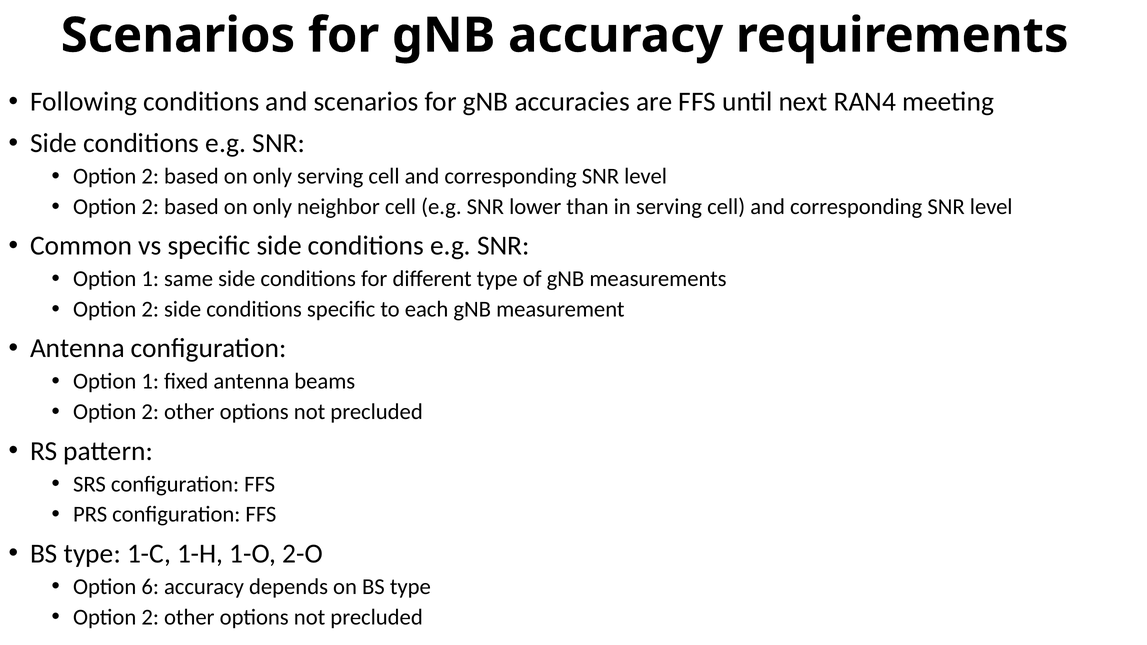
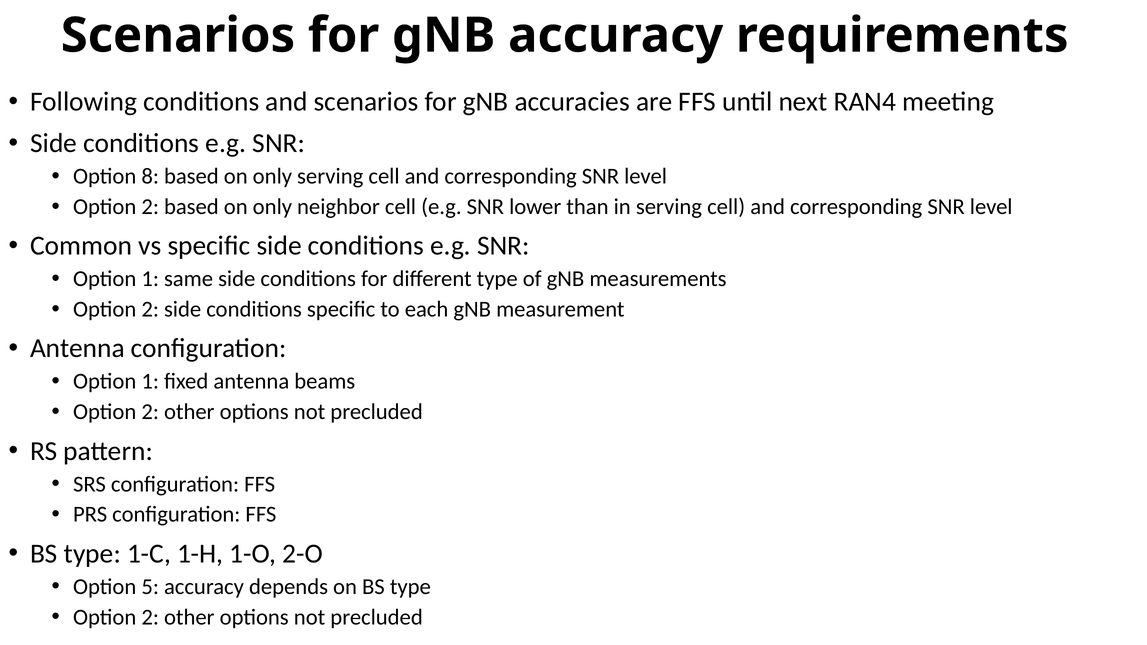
2 at (150, 176): 2 -> 8
6: 6 -> 5
